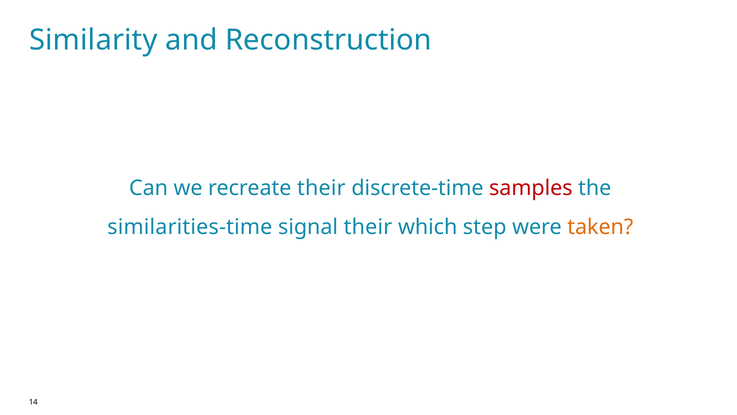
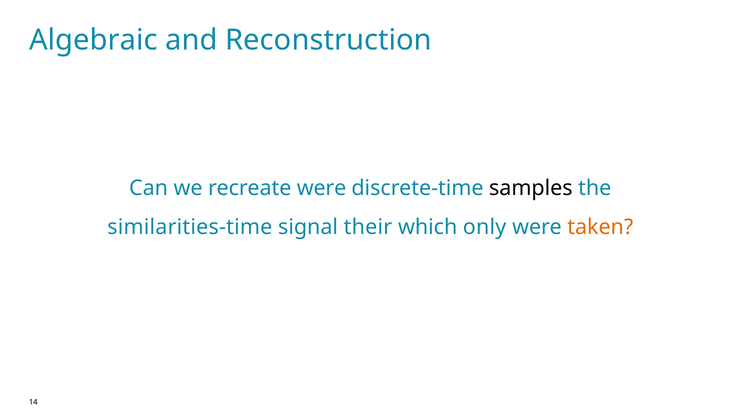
Similarity: Similarity -> Algebraic
recreate their: their -> were
samples colour: red -> black
step: step -> only
